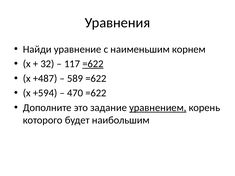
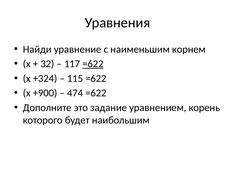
+487: +487 -> +324
589: 589 -> 115
+594: +594 -> +900
470: 470 -> 474
уравнением underline: present -> none
